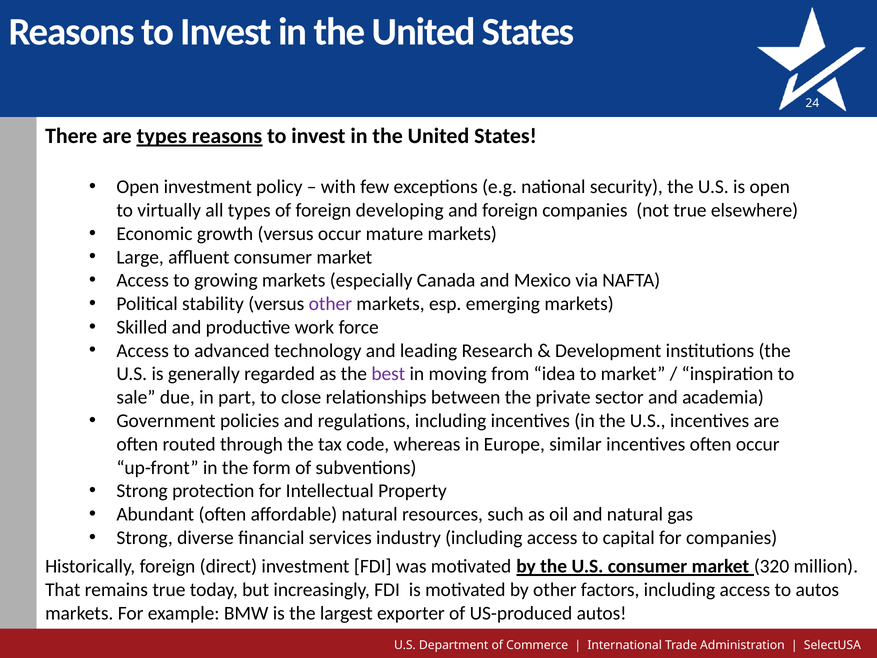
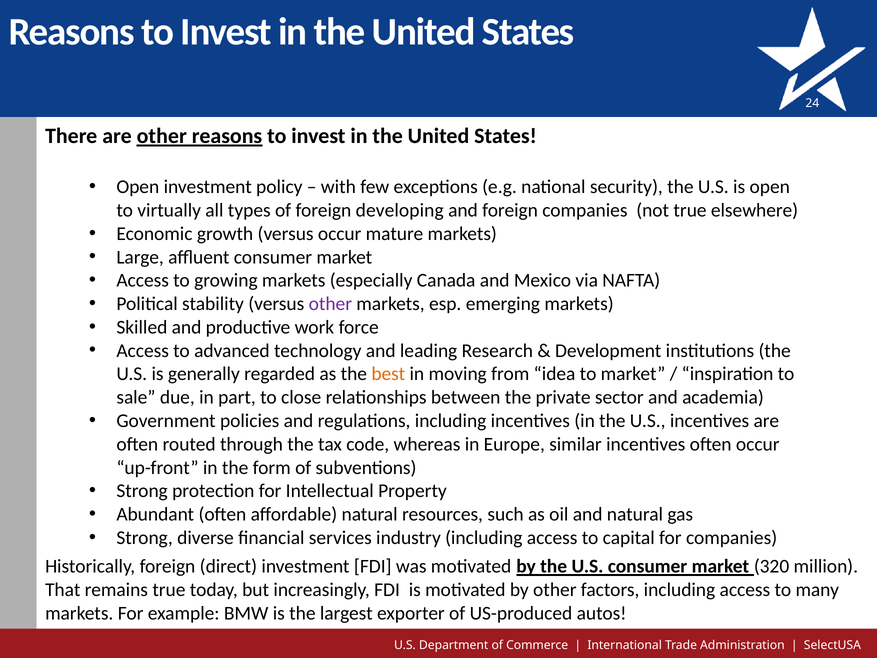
are types: types -> other
best colour: purple -> orange
to autos: autos -> many
